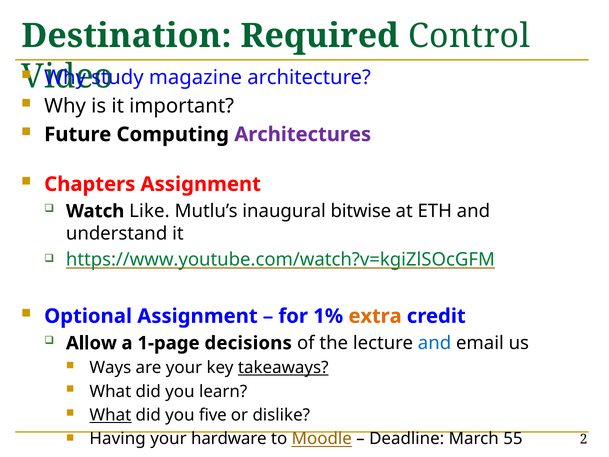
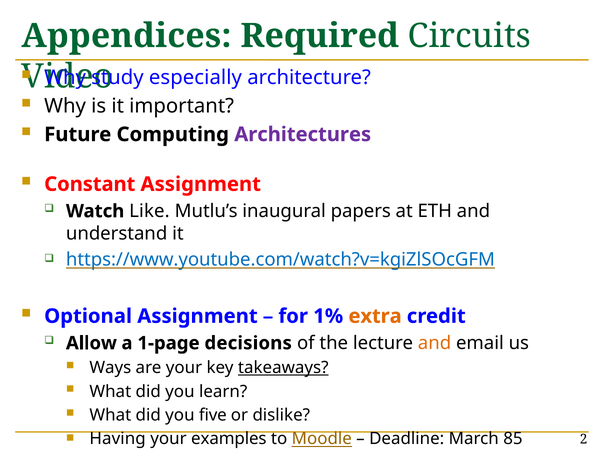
Destination: Destination -> Appendices
Control: Control -> Circuits
magazine: magazine -> especially
Chapters: Chapters -> Constant
bitwise: bitwise -> papers
https://www.youtube.com/watch?v=kgiZlSOcGFM colour: green -> blue
and at (435, 343) colour: blue -> orange
What at (110, 415) underline: present -> none
hardware: hardware -> examples
55: 55 -> 85
